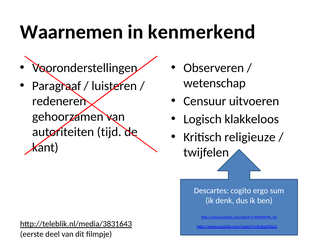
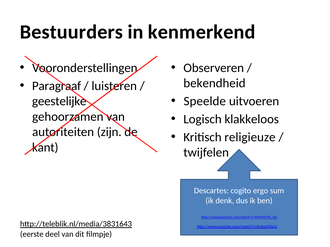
Waarnemen: Waarnemen -> Bestuurders
wetenschap: wetenschap -> bekendheid
Censuur: Censuur -> Speelde
redeneren: redeneren -> geestelijke
tijd: tijd -> zijn
